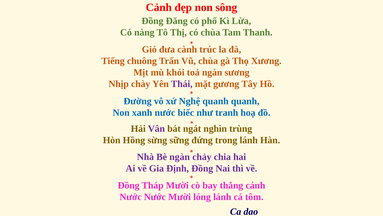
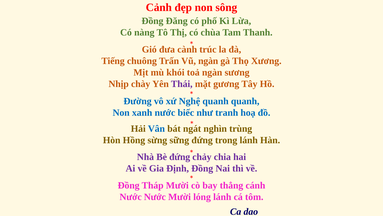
Vũ chùa: chùa -> ngàn
Vân colour: purple -> blue
Bè ngàn: ngàn -> đứng
